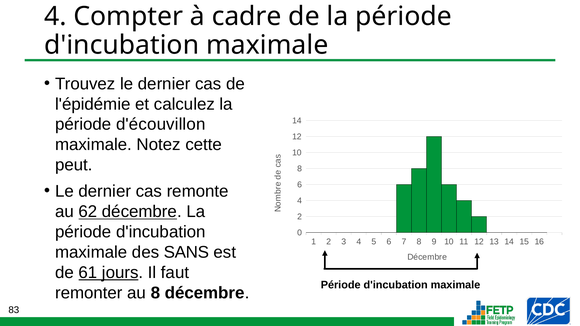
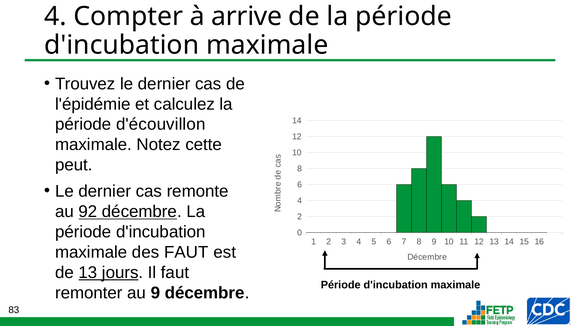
cadre: cadre -> arrive
62: 62 -> 92
des SANS: SANS -> FAUT
de 61: 61 -> 13
au 8: 8 -> 9
